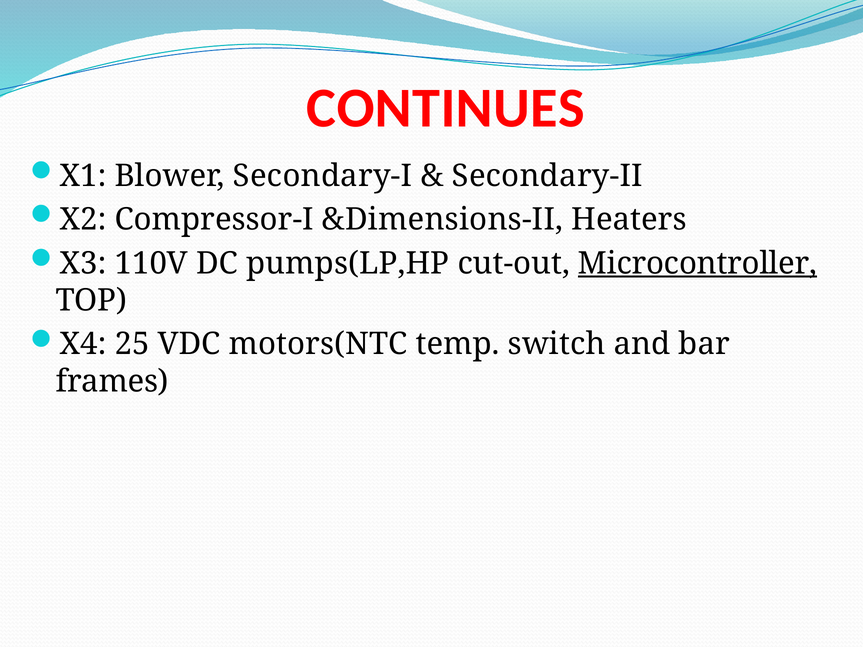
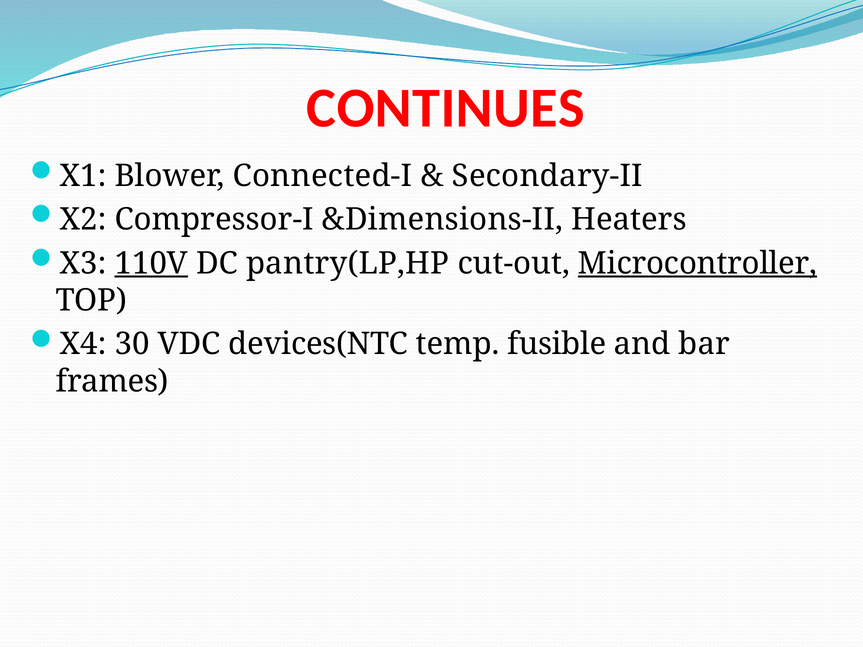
Secondary-I: Secondary-I -> Connected-I
110V underline: none -> present
pumps(LP,HP: pumps(LP,HP -> pantry(LP,HP
25: 25 -> 30
motors(NTC: motors(NTC -> devices(NTC
switch: switch -> fusible
